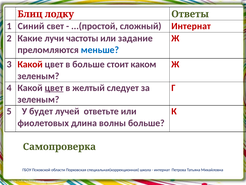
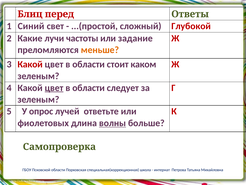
лодку: лодку -> перед
сложный Интернат: Интернат -> Глубокой
меньше colour: blue -> orange
больше at (88, 64): больше -> области
желтый at (89, 88): желтый -> области
будет: будет -> опрос
волны underline: none -> present
